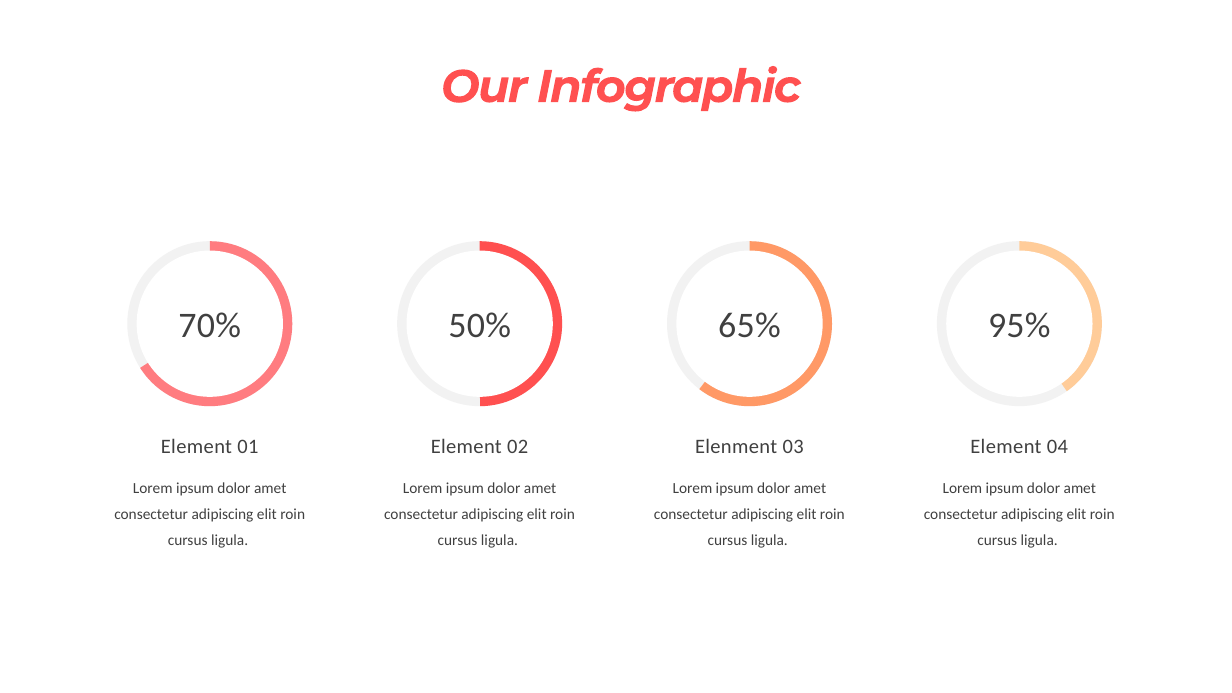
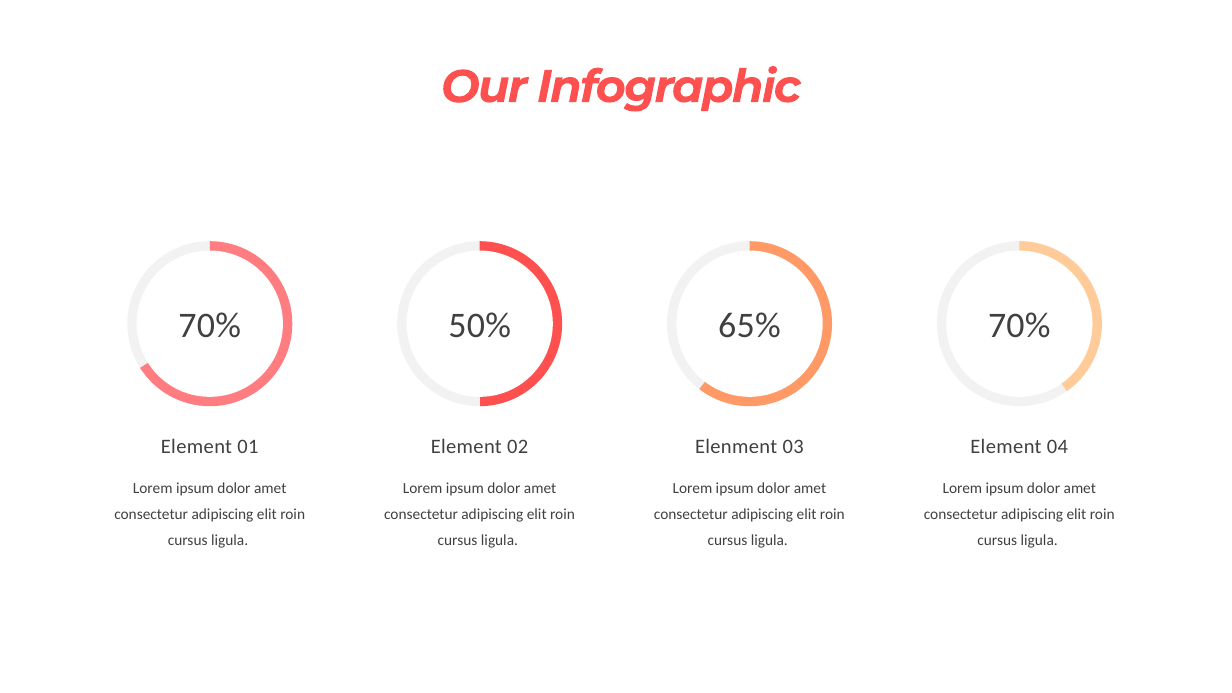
95% at (1019, 326): 95% -> 70%
